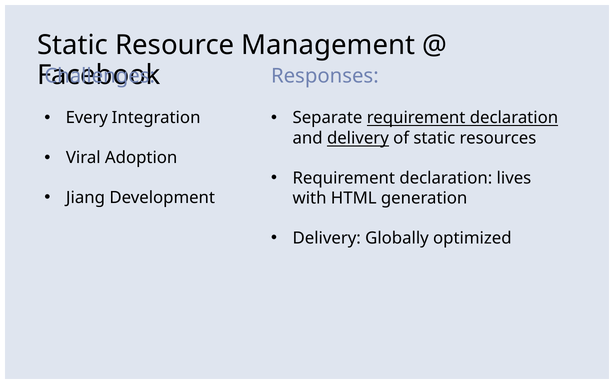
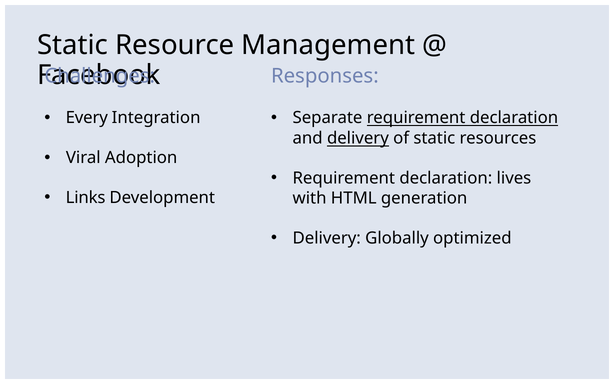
Jiang: Jiang -> Links
